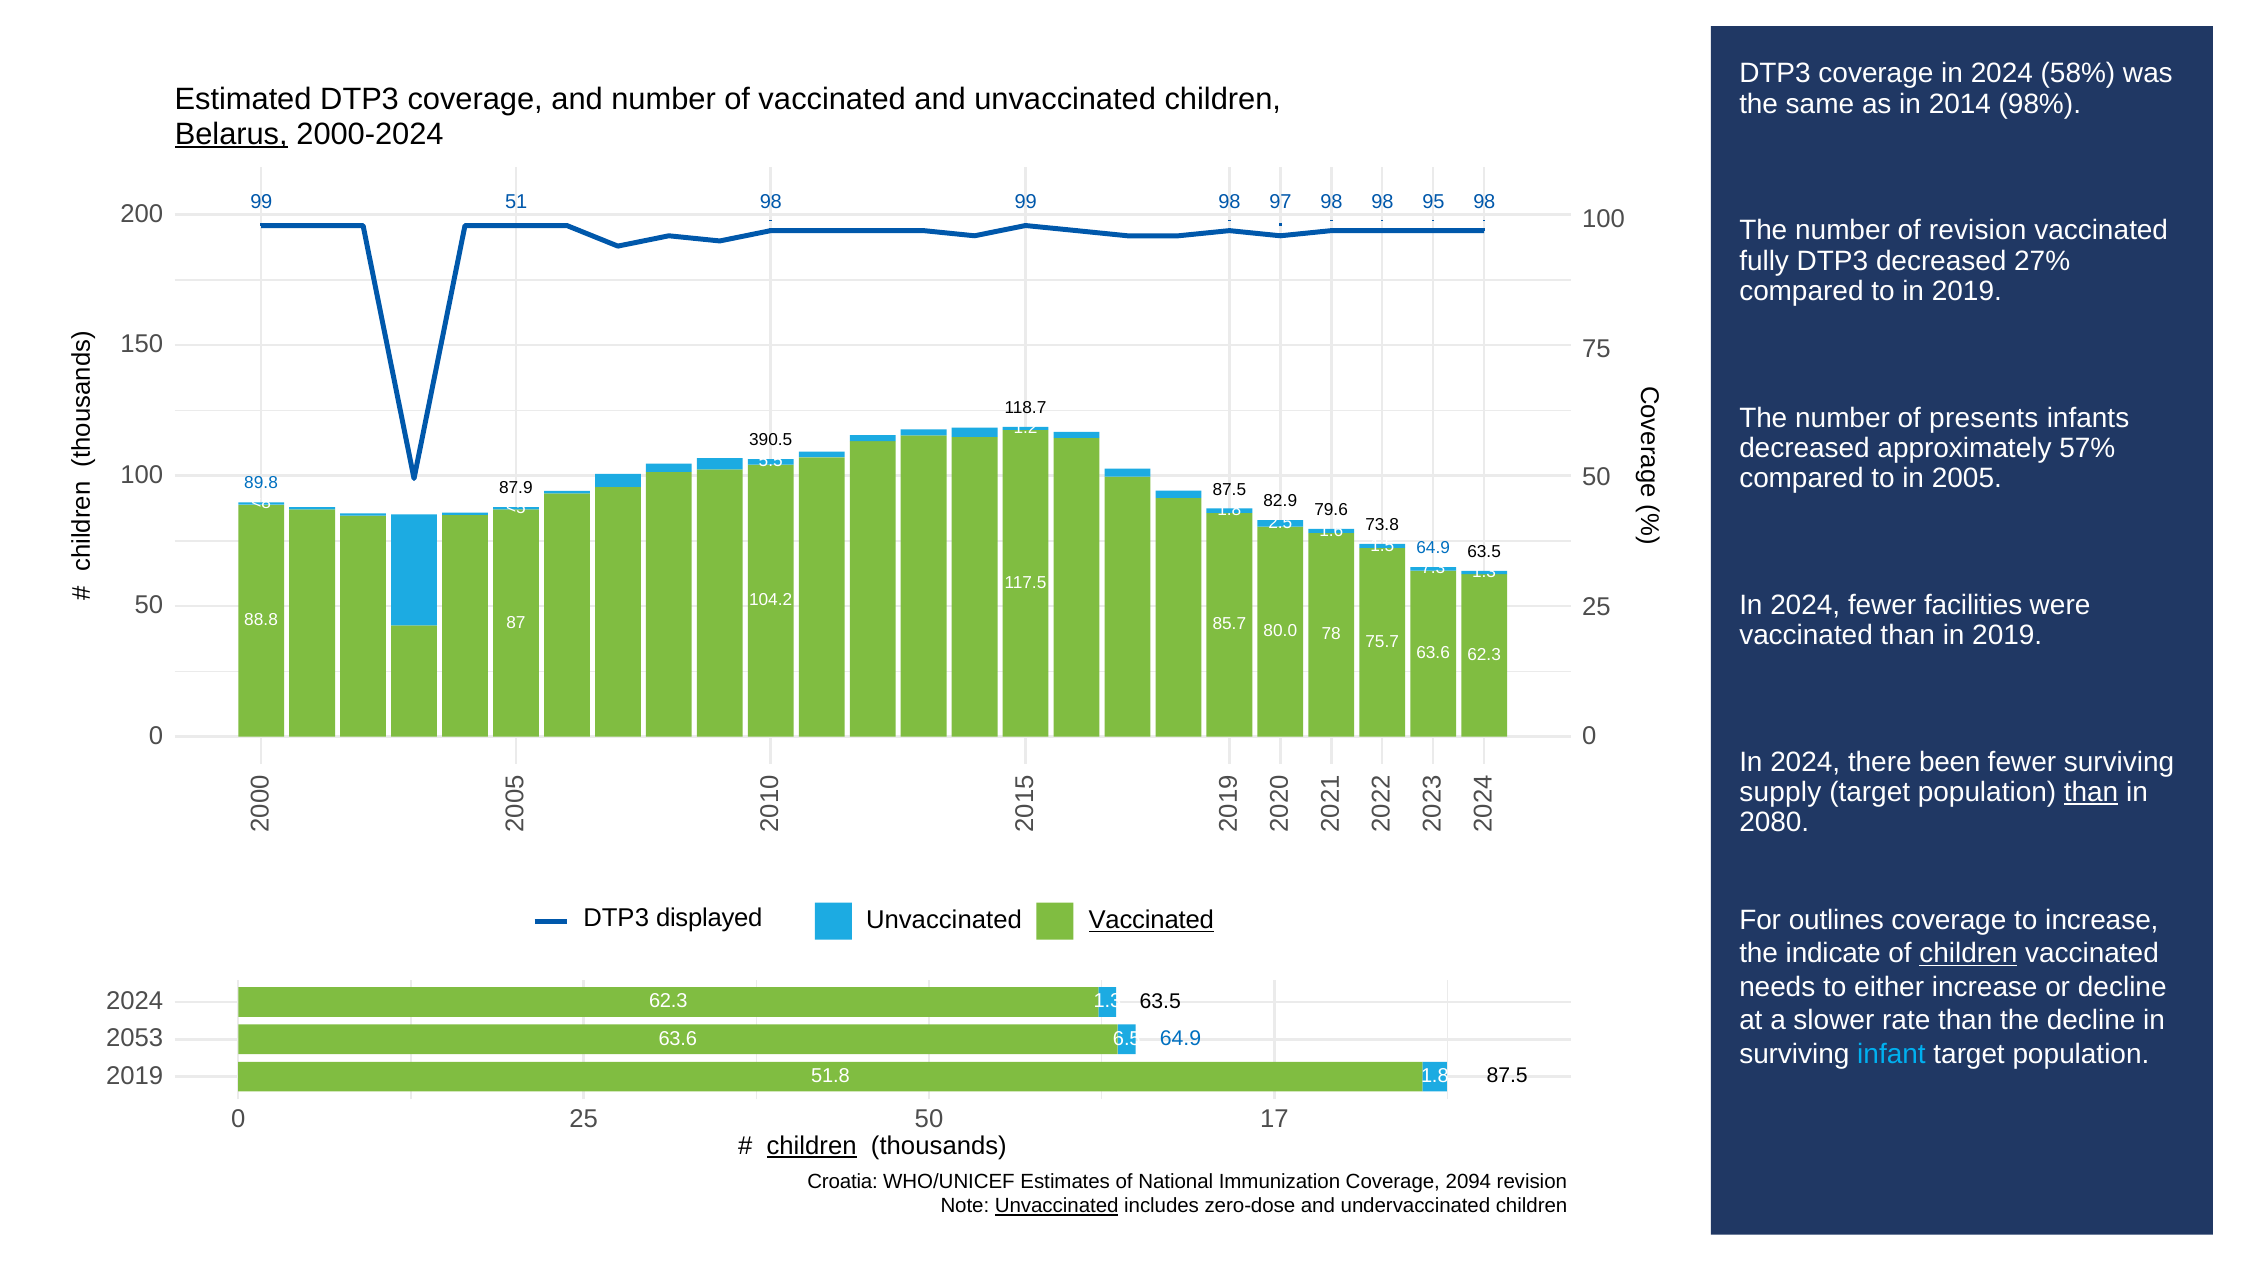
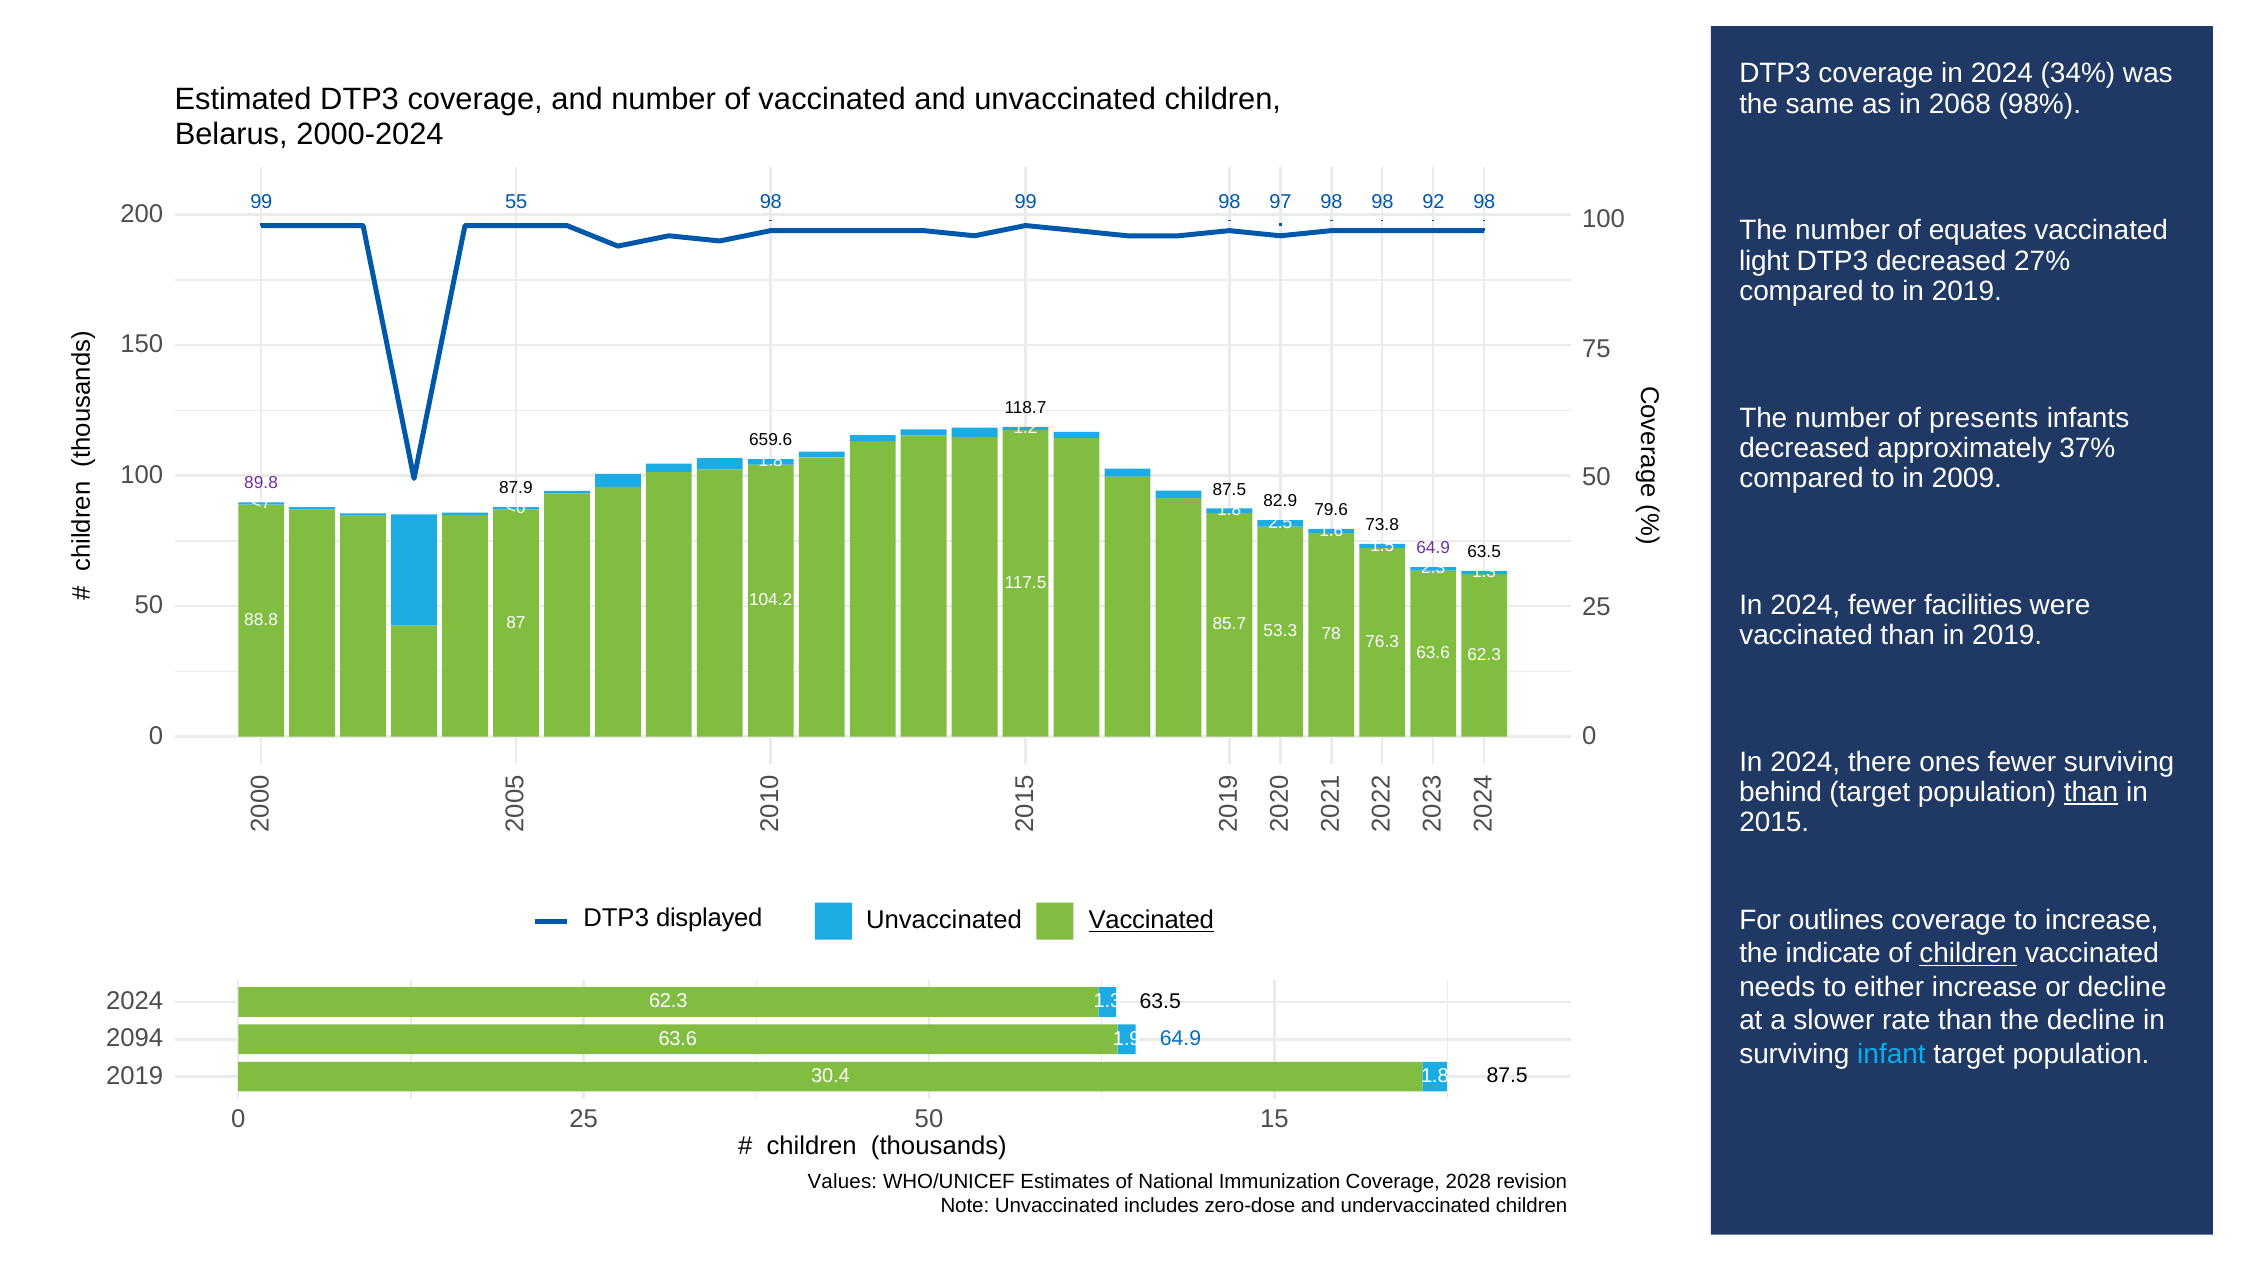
58%: 58% -> 34%
2014: 2014 -> 2068
Belarus underline: present -> none
51: 51 -> 55
95: 95 -> 92
of revision: revision -> equates
fully: fully -> light
390.5: 390.5 -> 659.6
57%: 57% -> 37%
5.5 at (771, 461): 5.5 -> 1.8
2005: 2005 -> 2009
89.8 colour: blue -> purple
<8: <8 -> <7
<5: <5 -> <0
64.9 at (1433, 548) colour: blue -> purple
7.3: 7.3 -> 2.3
80.0: 80.0 -> 53.3
75.7: 75.7 -> 76.3
been: been -> ones
supply: supply -> behind
2080: 2080 -> 2015
2053: 2053 -> 2094
6.5: 6.5 -> 1.9
51.8: 51.8 -> 30.4
17: 17 -> 15
children at (812, 1146) underline: present -> none
Croatia: Croatia -> Values
2094: 2094 -> 2028
Unvaccinated at (1057, 1206) underline: present -> none
